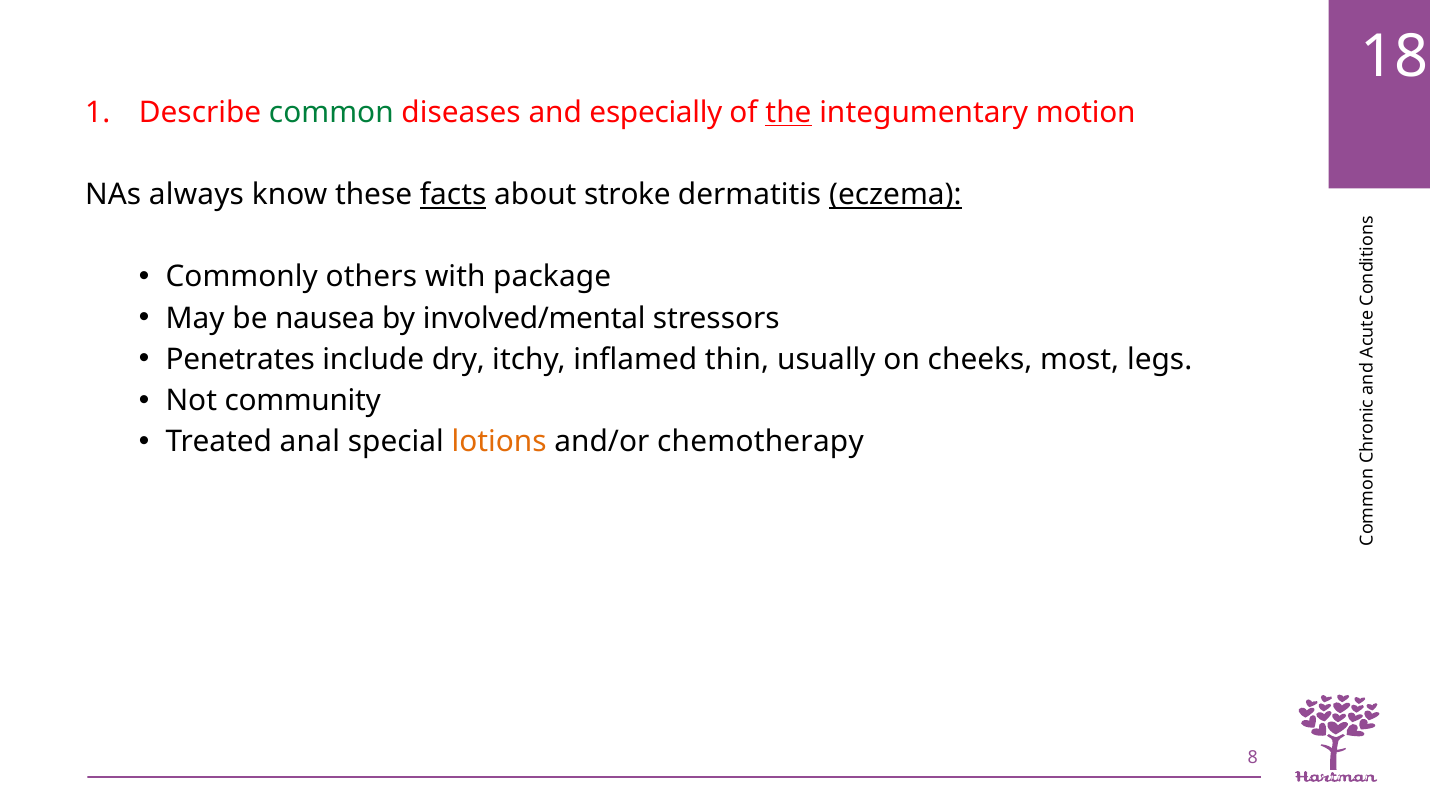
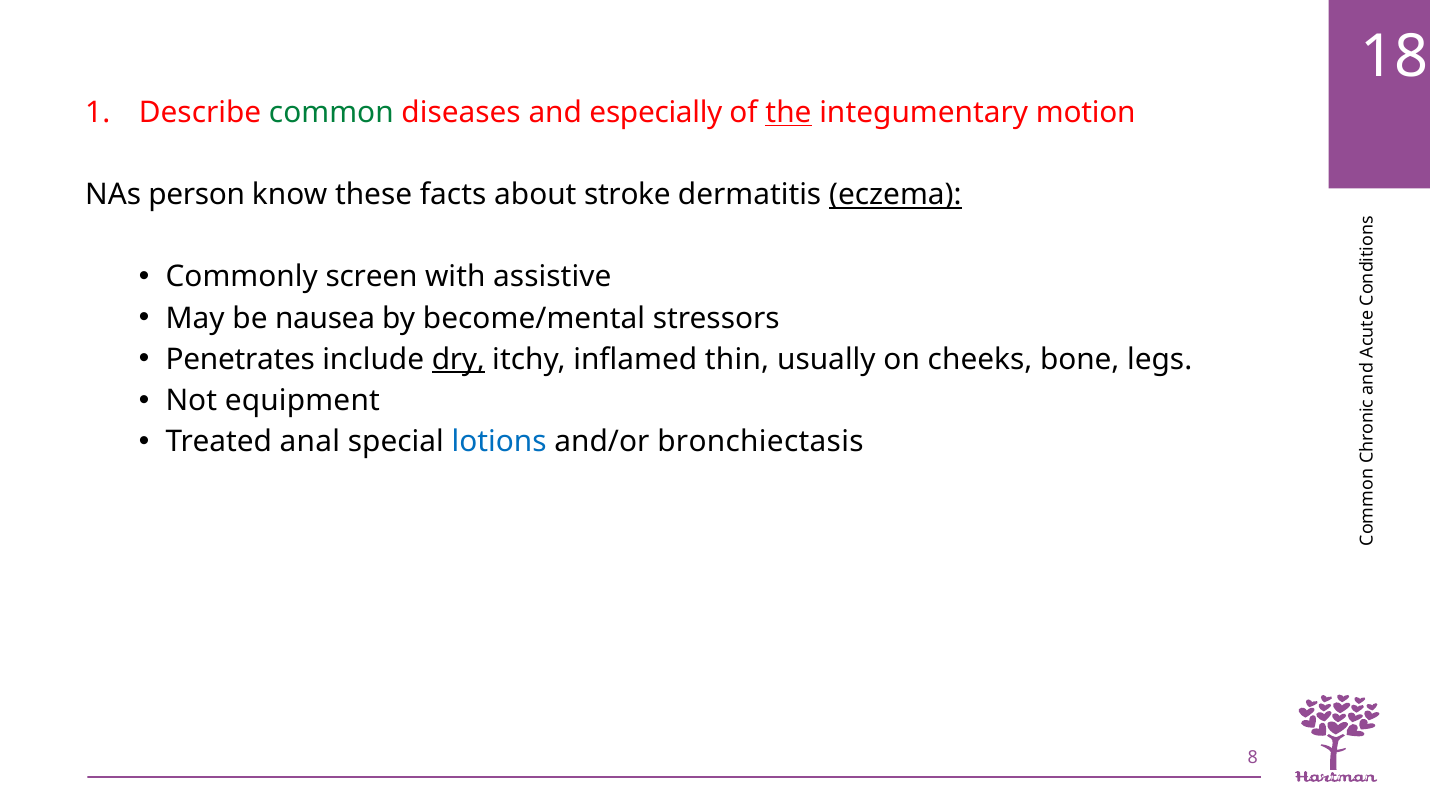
always: always -> person
facts underline: present -> none
others: others -> screen
package: package -> assistive
involved/mental: involved/mental -> become/mental
dry underline: none -> present
most: most -> bone
community: community -> equipment
lotions colour: orange -> blue
chemotherapy: chemotherapy -> bronchiectasis
